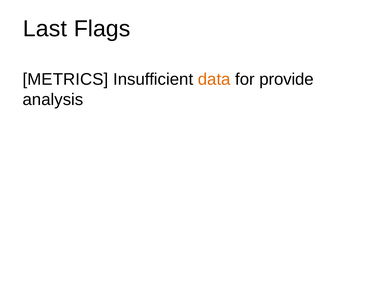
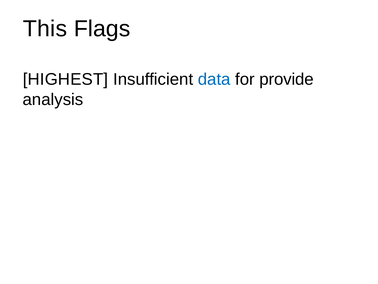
Last: Last -> This
METRICS: METRICS -> HIGHEST
data colour: orange -> blue
